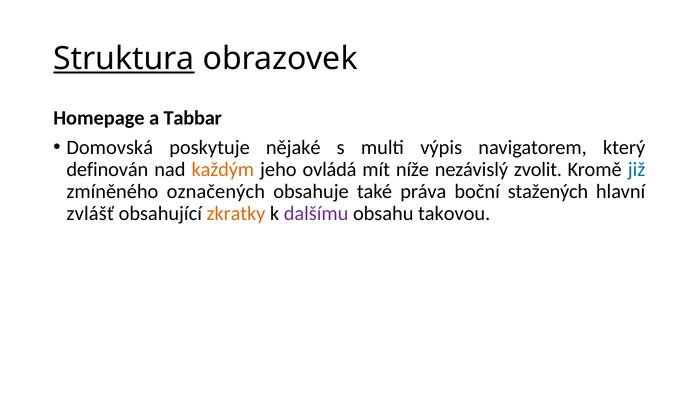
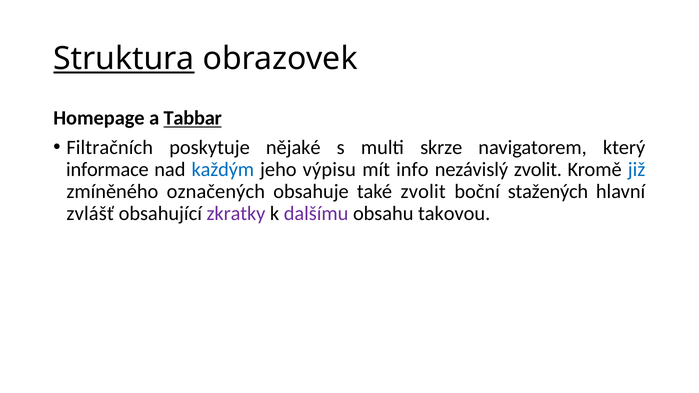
Tabbar underline: none -> present
Domovská: Domovská -> Filtračních
výpis: výpis -> skrze
definován: definován -> informace
každým colour: orange -> blue
ovládá: ovládá -> výpisu
níže: níže -> info
také práva: práva -> zvolit
zkratky colour: orange -> purple
